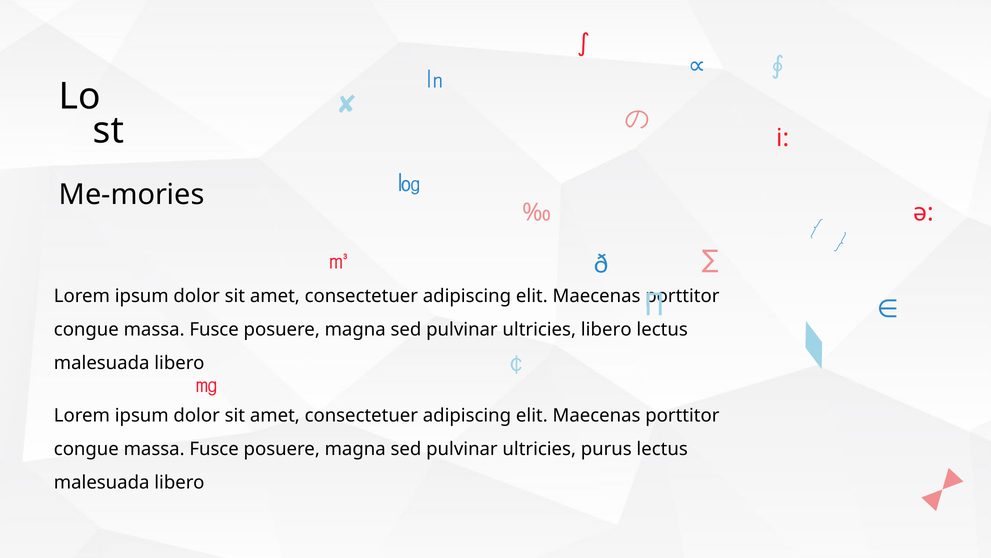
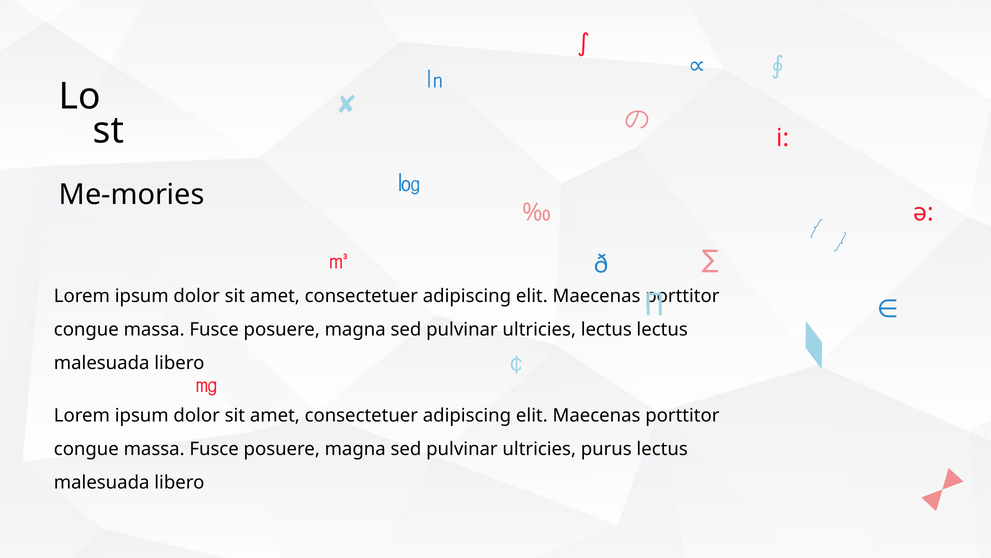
ultricies libero: libero -> lectus
